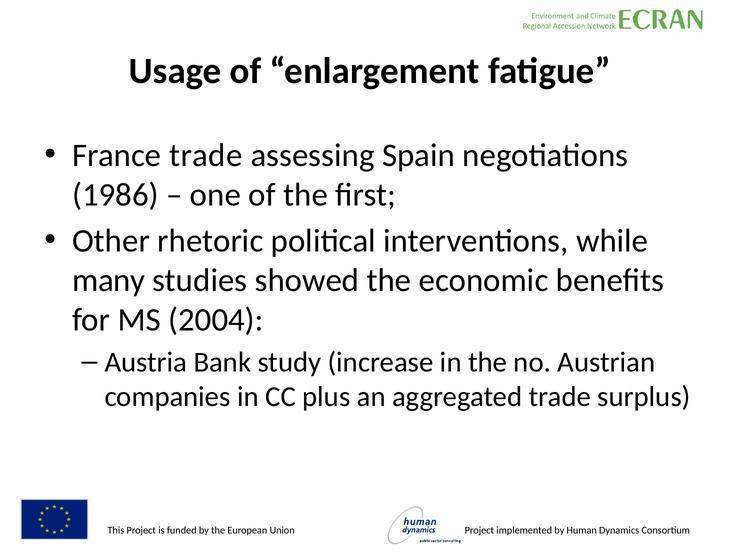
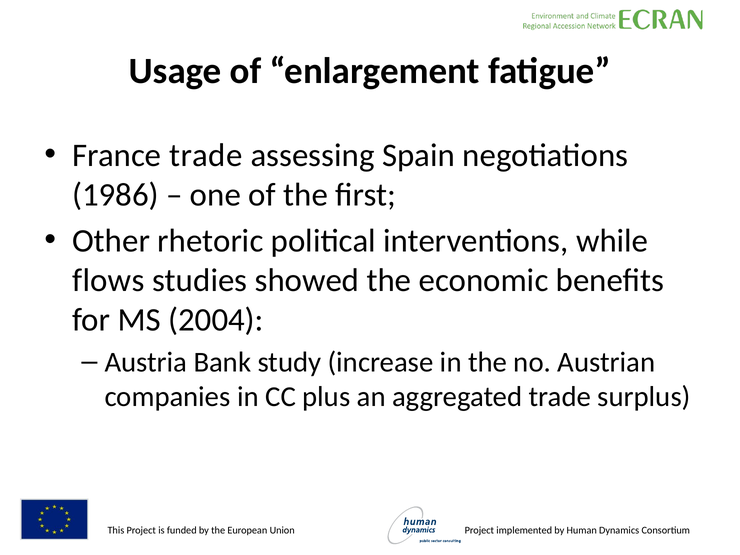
many: many -> flows
